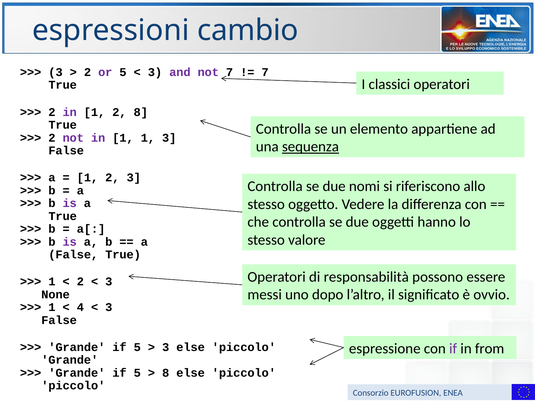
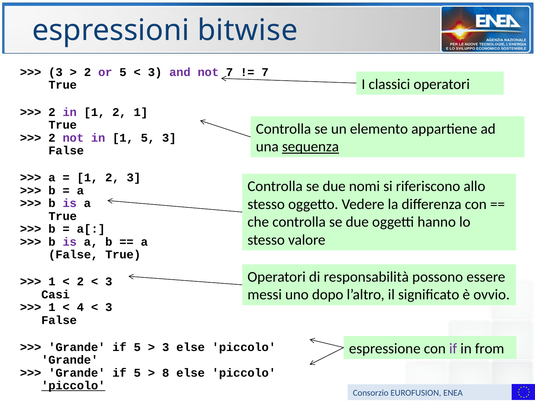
cambio: cambio -> bitwise
2 8: 8 -> 1
1 1: 1 -> 5
None: None -> Casi
piccolo at (73, 386) underline: none -> present
